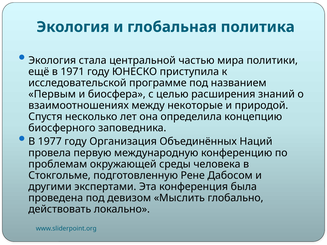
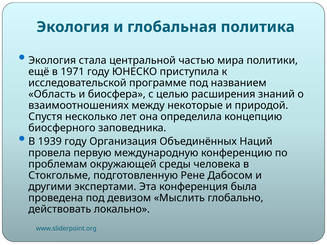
Первым: Первым -> Область
1977: 1977 -> 1939
